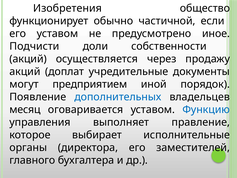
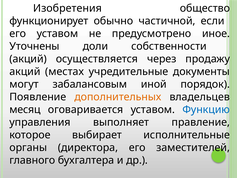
Подчисти: Подчисти -> Уточнены
доплат: доплат -> местах
предприятием: предприятием -> забалансовым
дополнительных colour: blue -> orange
